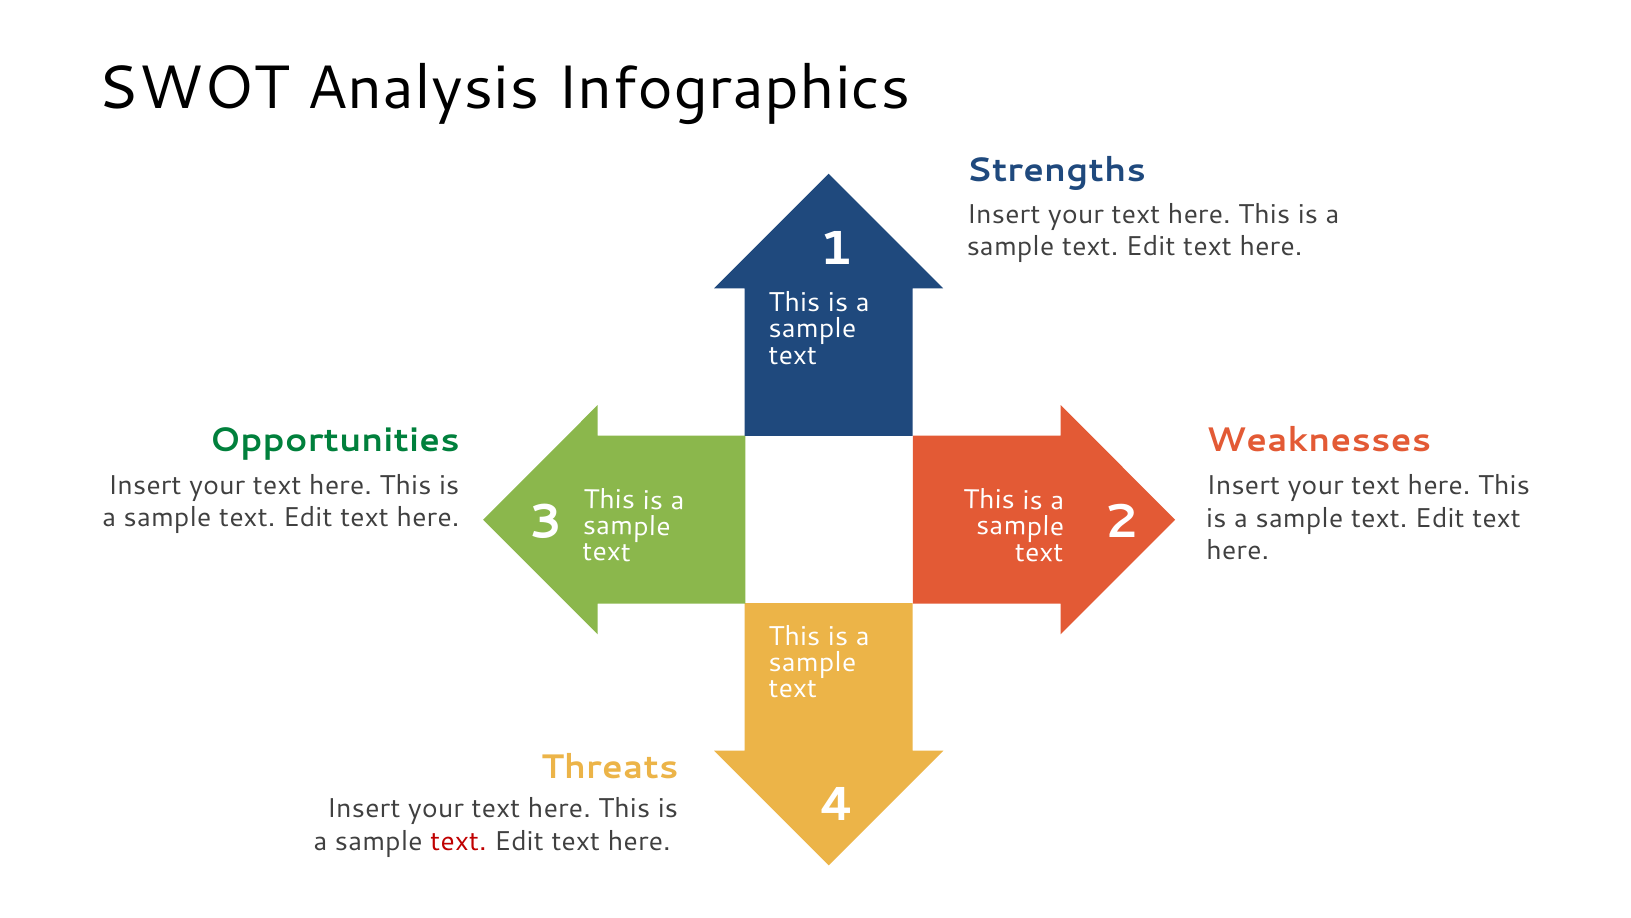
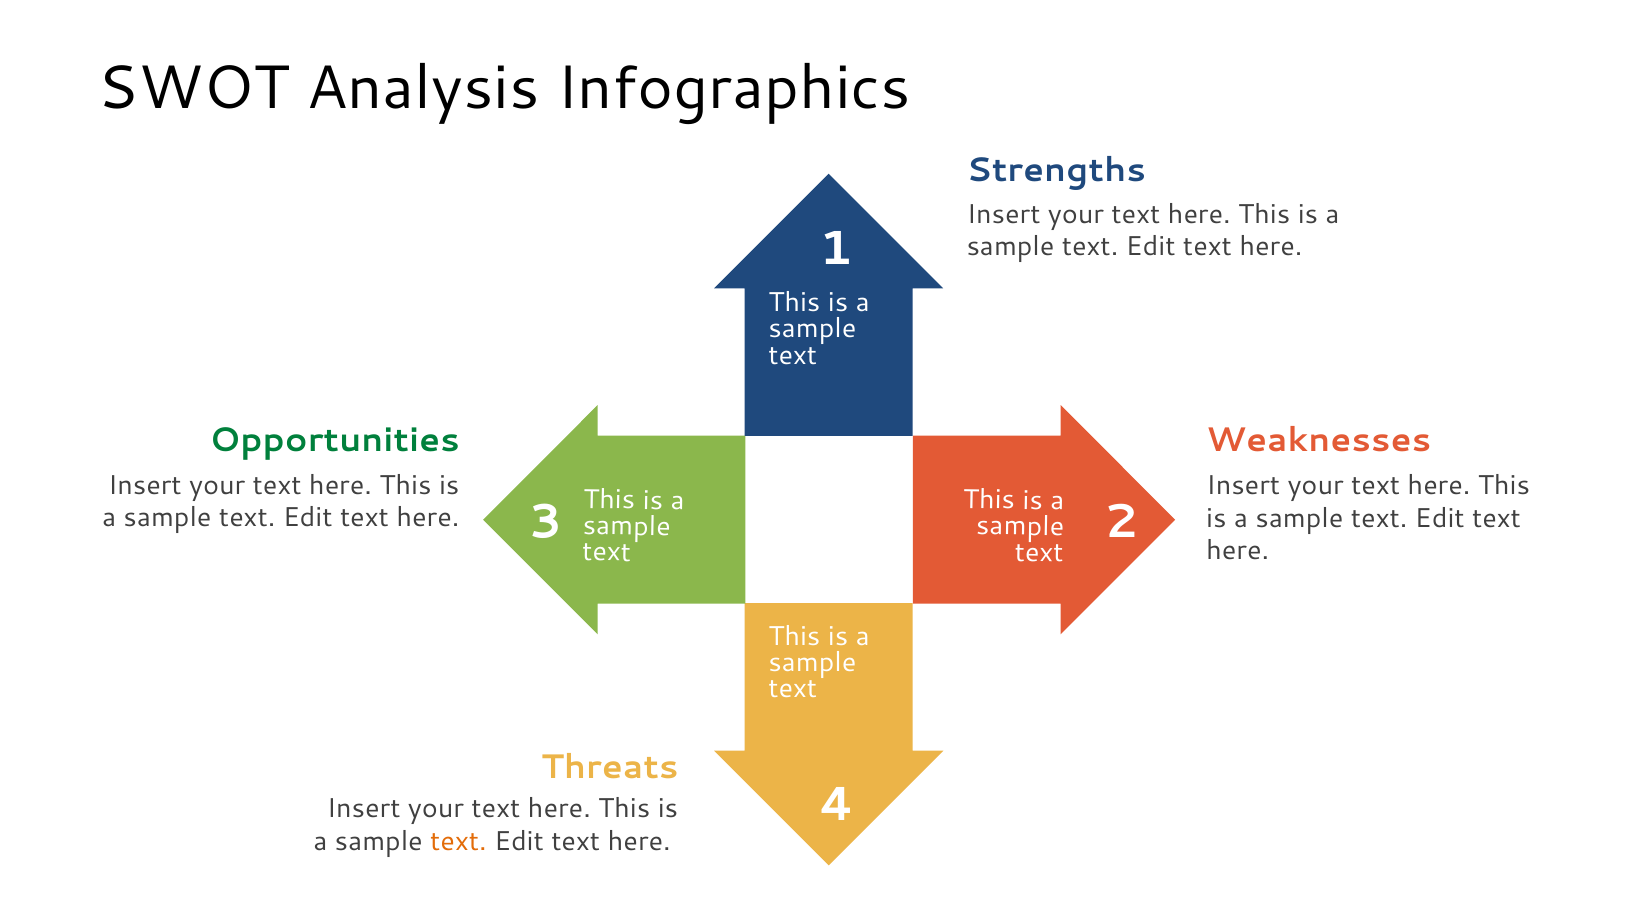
text at (458, 841) colour: red -> orange
